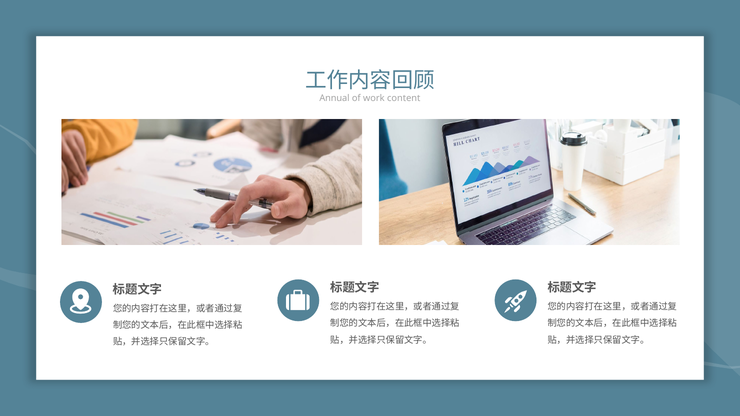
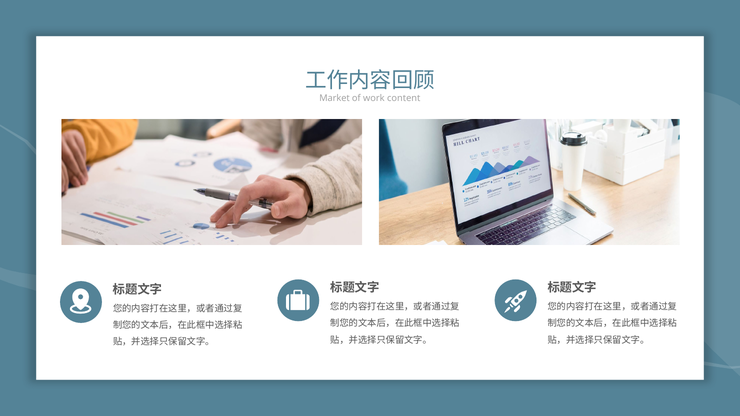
Annual: Annual -> Market
